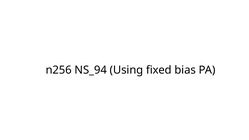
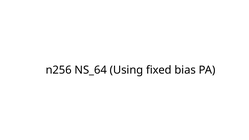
NS_94: NS_94 -> NS_64
